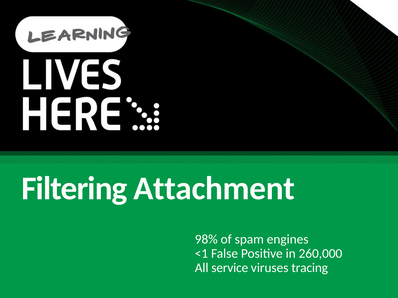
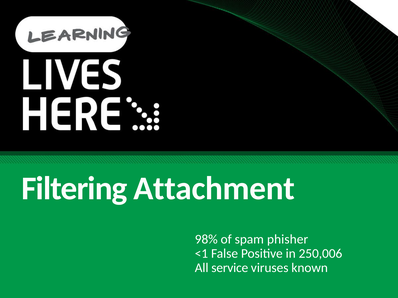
engines: engines -> phisher
260,000: 260,000 -> 250,006
tracing: tracing -> known
